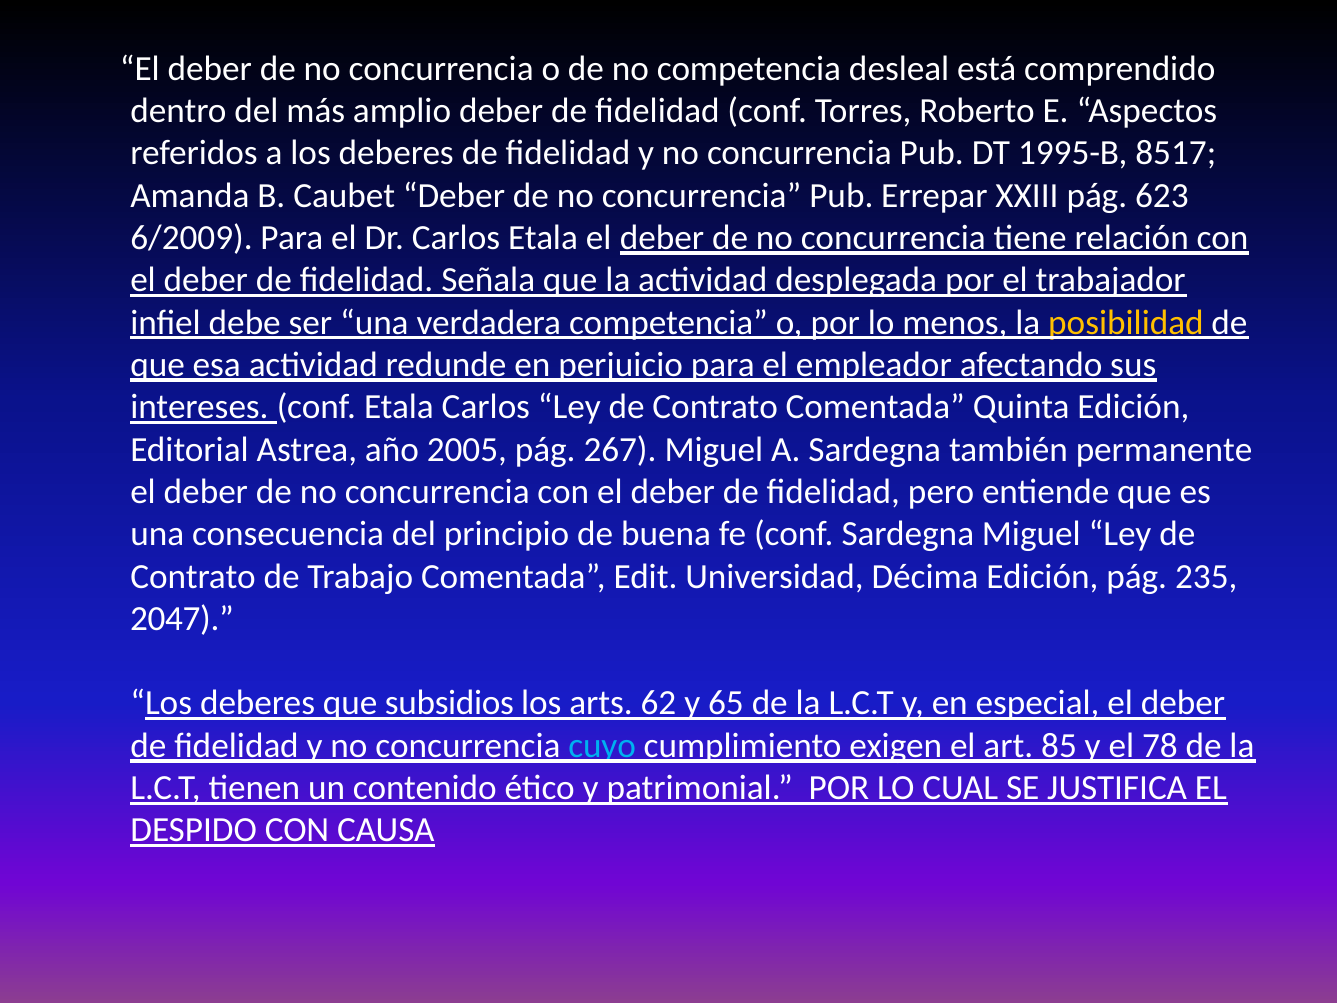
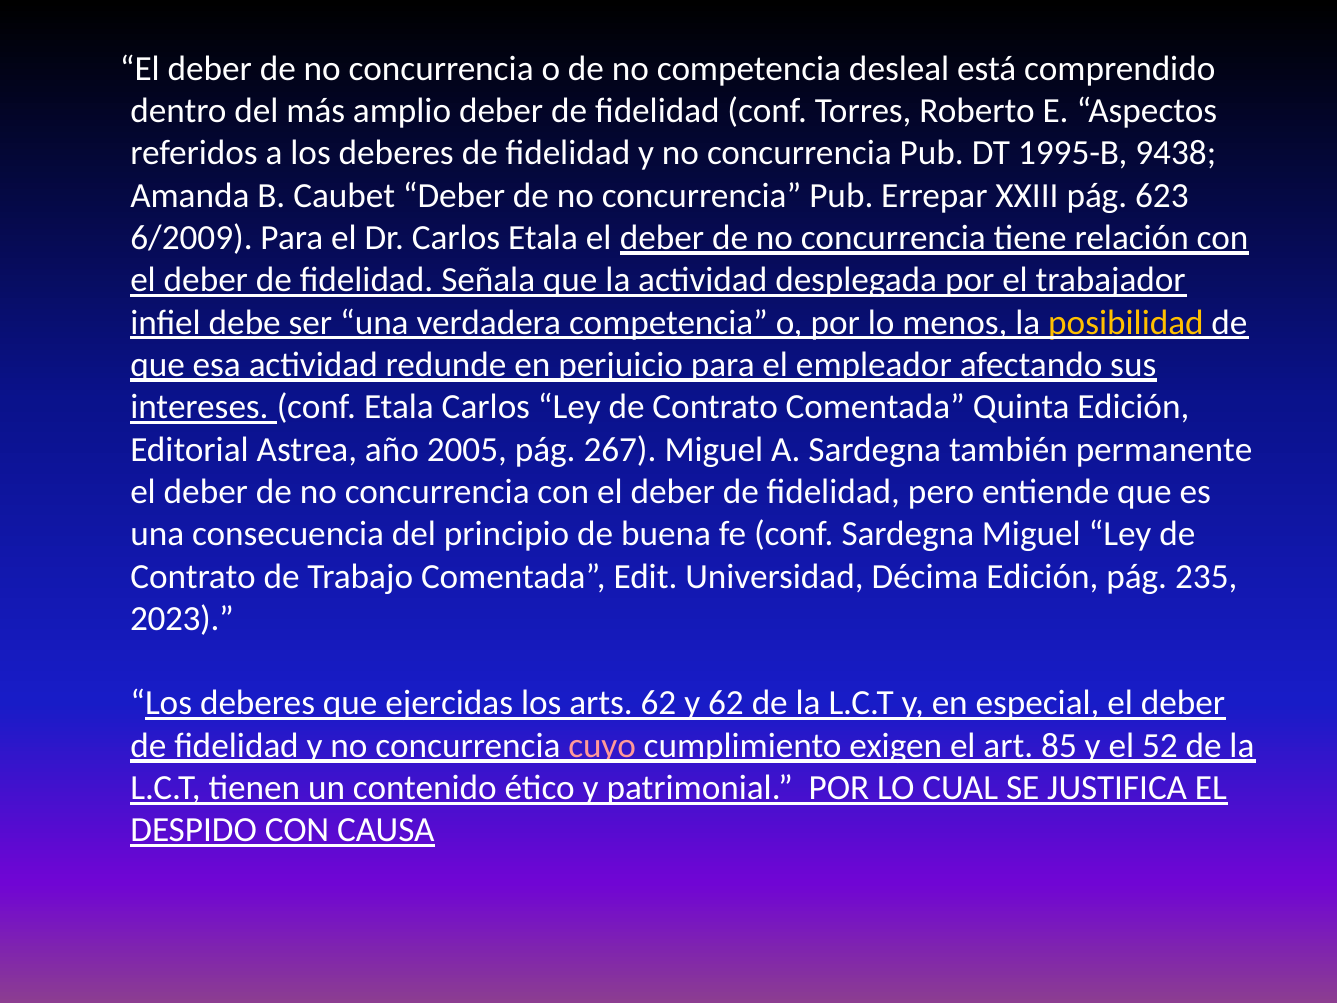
8517: 8517 -> 9438
2047: 2047 -> 2023
subsidios: subsidios -> ejercidas
y 65: 65 -> 62
cuyo colour: light blue -> pink
78: 78 -> 52
